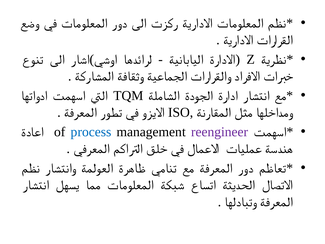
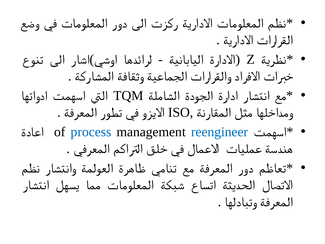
reengineer colour: purple -> blue
